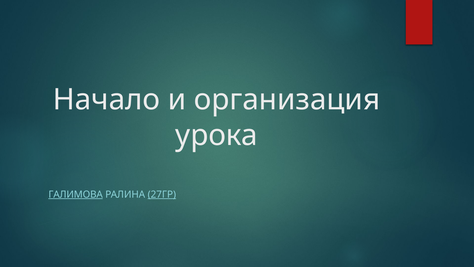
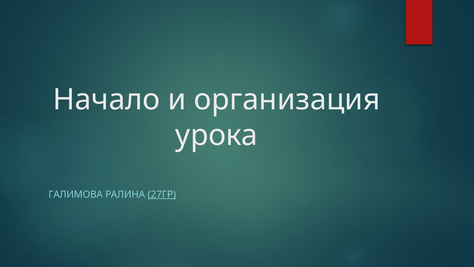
ГАЛИМОВА underline: present -> none
